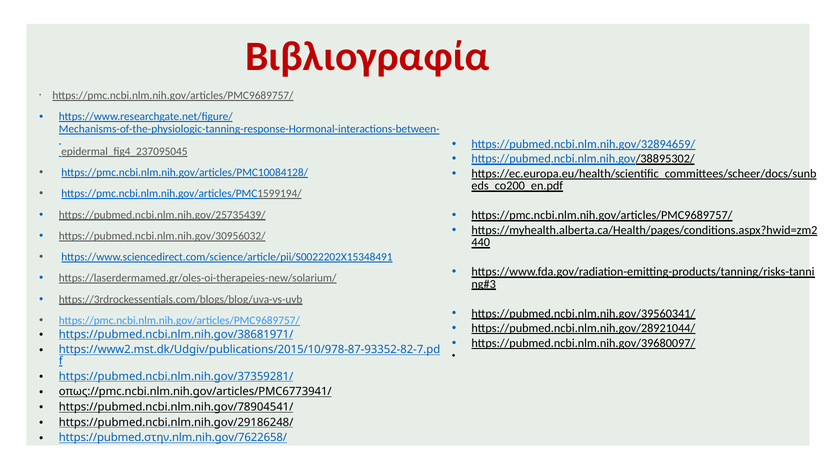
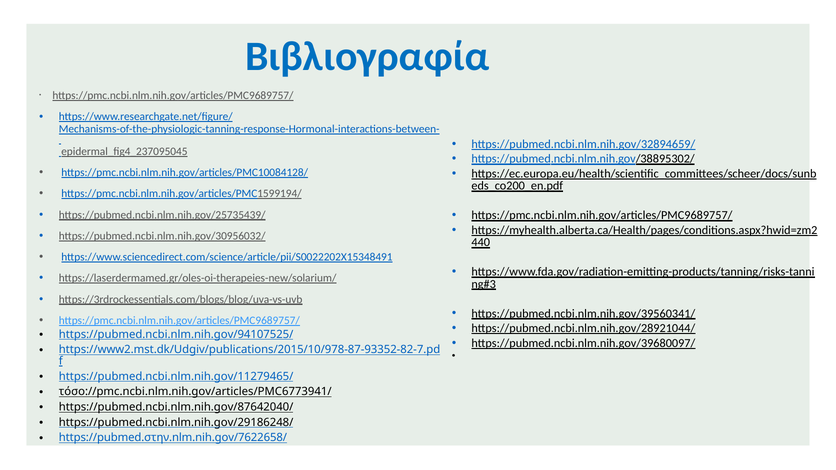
Βιβλιογραφία colour: red -> blue
https://pubmed.ncbi.nlm.nih.gov/38681971/: https://pubmed.ncbi.nlm.nih.gov/38681971/ -> https://pubmed.ncbi.nlm.nih.gov/94107525/
https://pubmed.ncbi.nlm.nih.gov/37359281/: https://pubmed.ncbi.nlm.nih.gov/37359281/ -> https://pubmed.ncbi.nlm.nih.gov/11279465/
οπως://pmc.ncbi.nlm.nih.gov/articles/PMC6773941/: οπως://pmc.ncbi.nlm.nih.gov/articles/PMC6773941/ -> τόσο://pmc.ncbi.nlm.nih.gov/articles/PMC6773941/
https://pubmed.ncbi.nlm.nih.gov/78904541/: https://pubmed.ncbi.nlm.nih.gov/78904541/ -> https://pubmed.ncbi.nlm.nih.gov/87642040/
